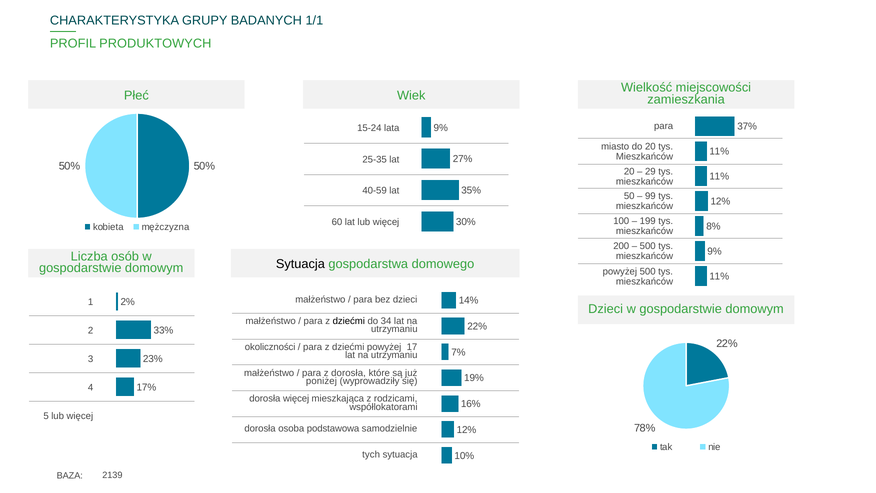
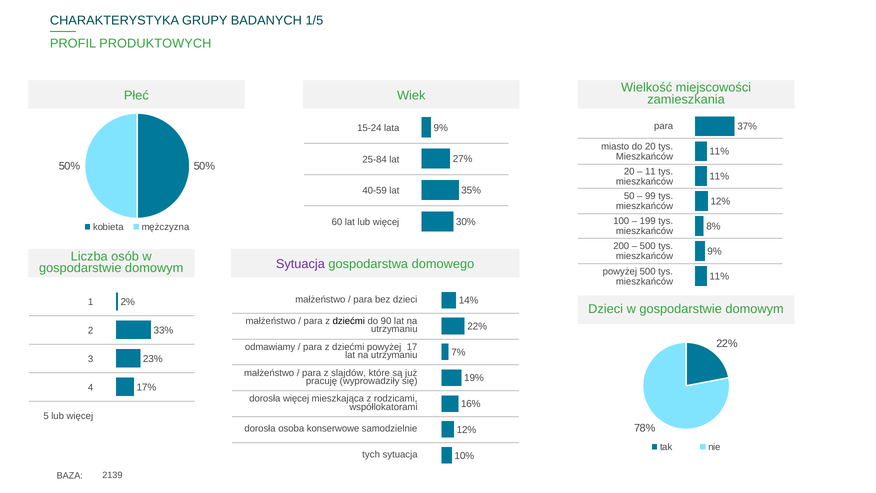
1/1: 1/1 -> 1/5
25-35: 25-35 -> 25-84
29: 29 -> 11
Sytuacja at (300, 264) colour: black -> purple
34: 34 -> 90
okoliczności: okoliczności -> odmawiamy
z dorosła: dorosła -> slajdów
poniżej: poniżej -> pracuję
podstawowa: podstawowa -> konserwowe
